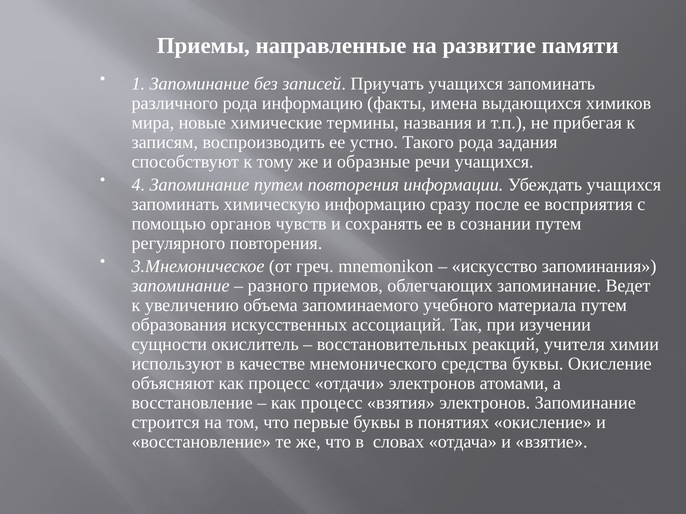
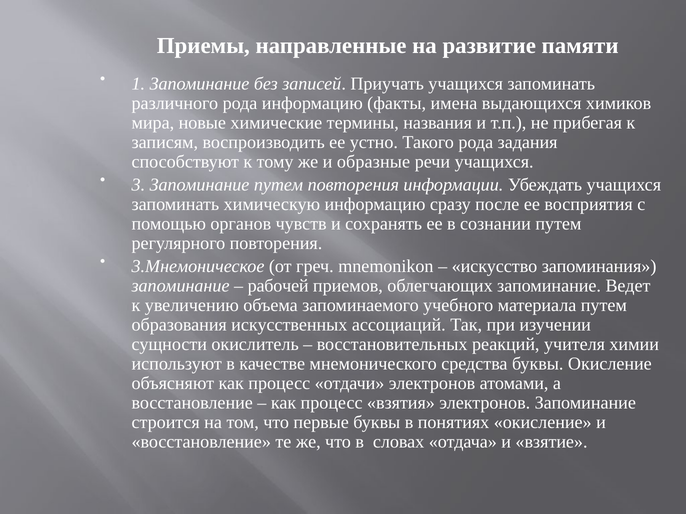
4: 4 -> 3
разного: разного -> рабочей
